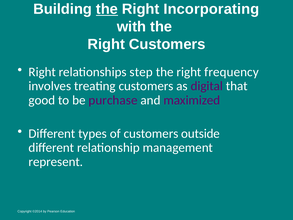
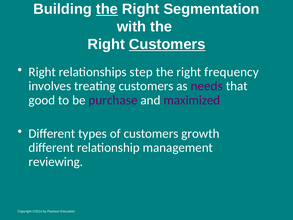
Incorporating: Incorporating -> Segmentation
Customers at (167, 44) underline: none -> present
digital: digital -> needs
outside: outside -> growth
represent: represent -> reviewing
